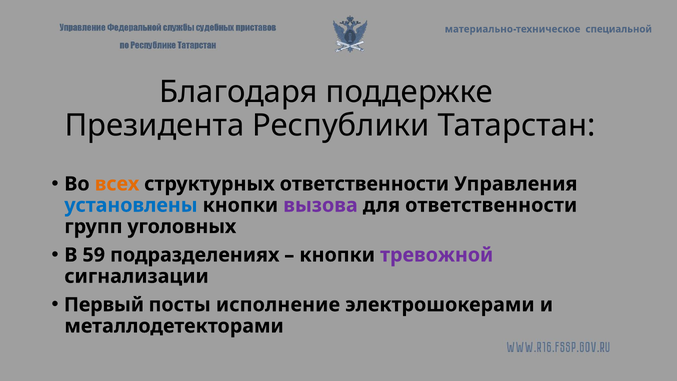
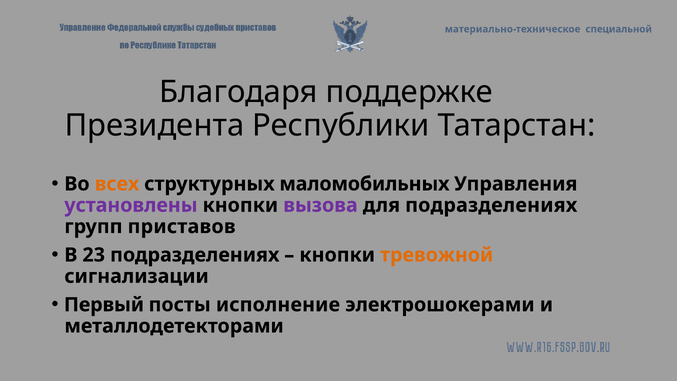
структурных ответственности: ответственности -> маломобильных
установлены colour: blue -> purple
для ответственности: ответственности -> подразделениях
уголовных: уголовных -> приставов
59: 59 -> 23
тревожной colour: purple -> orange
